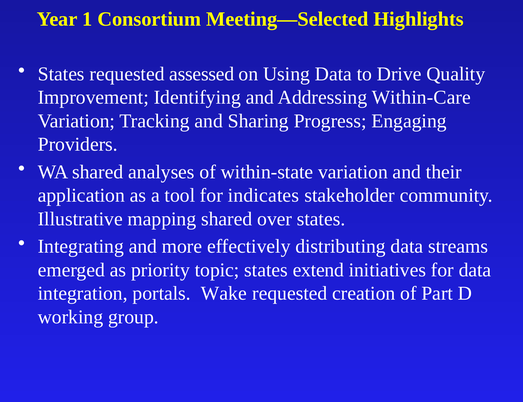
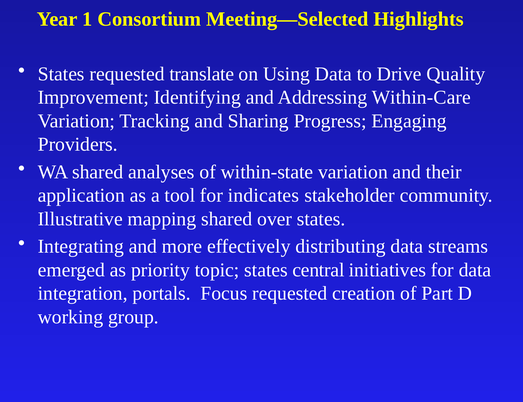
assessed: assessed -> translate
extend: extend -> central
Wake: Wake -> Focus
